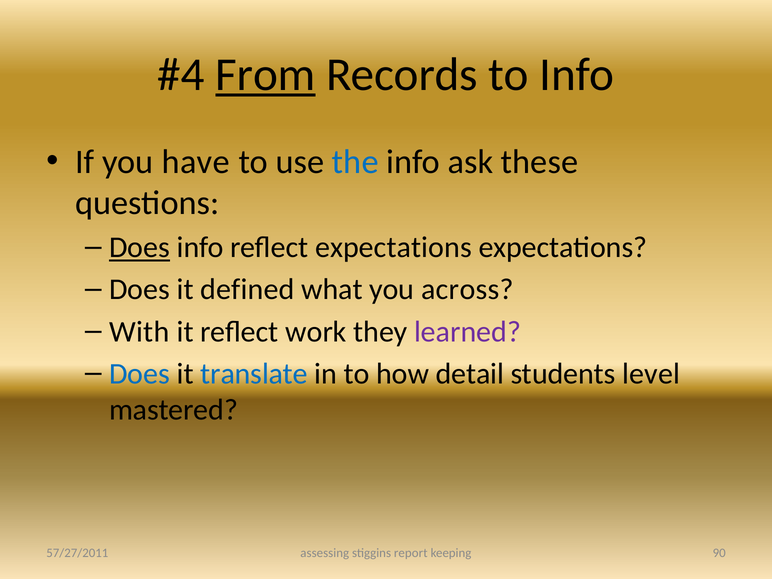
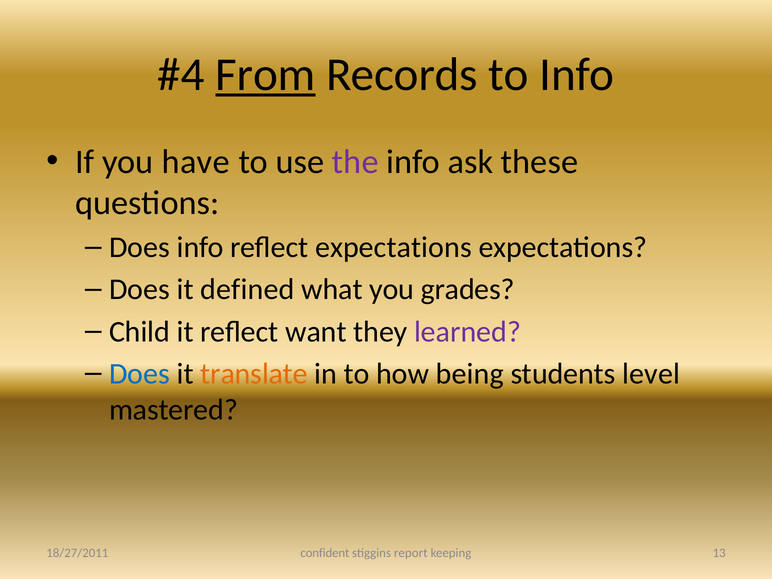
the colour: blue -> purple
Does at (139, 247) underline: present -> none
across: across -> grades
With: With -> Child
work: work -> want
translate colour: blue -> orange
detail: detail -> being
assessing: assessing -> confident
90: 90 -> 13
57/27/2011: 57/27/2011 -> 18/27/2011
